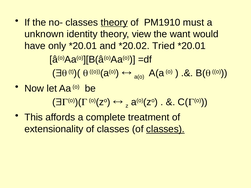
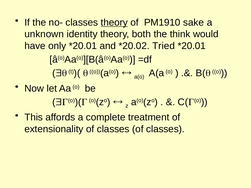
must: must -> sake
view: view -> both
want: want -> think
classes at (165, 129) underline: present -> none
